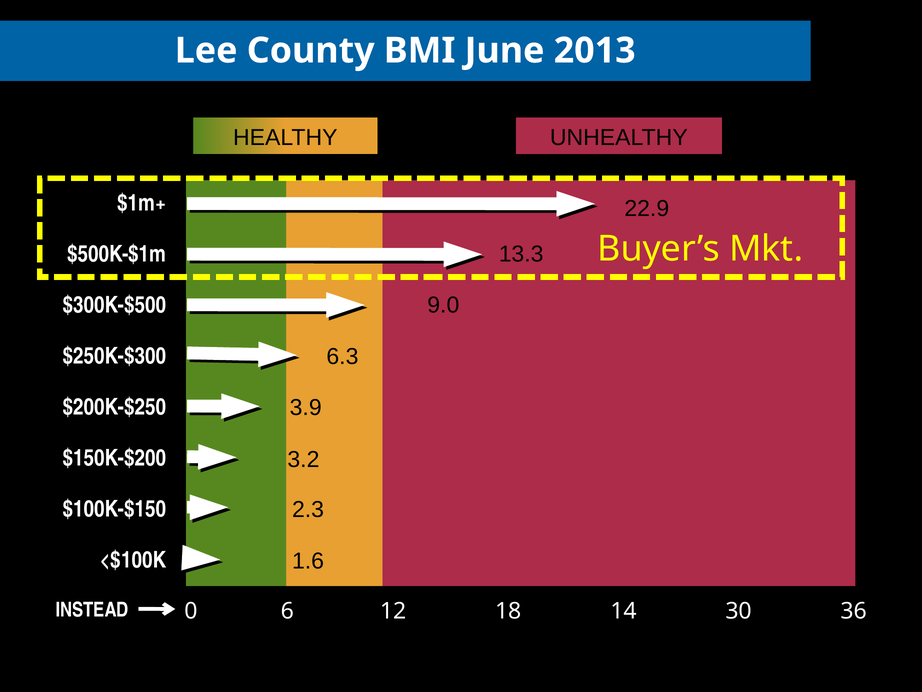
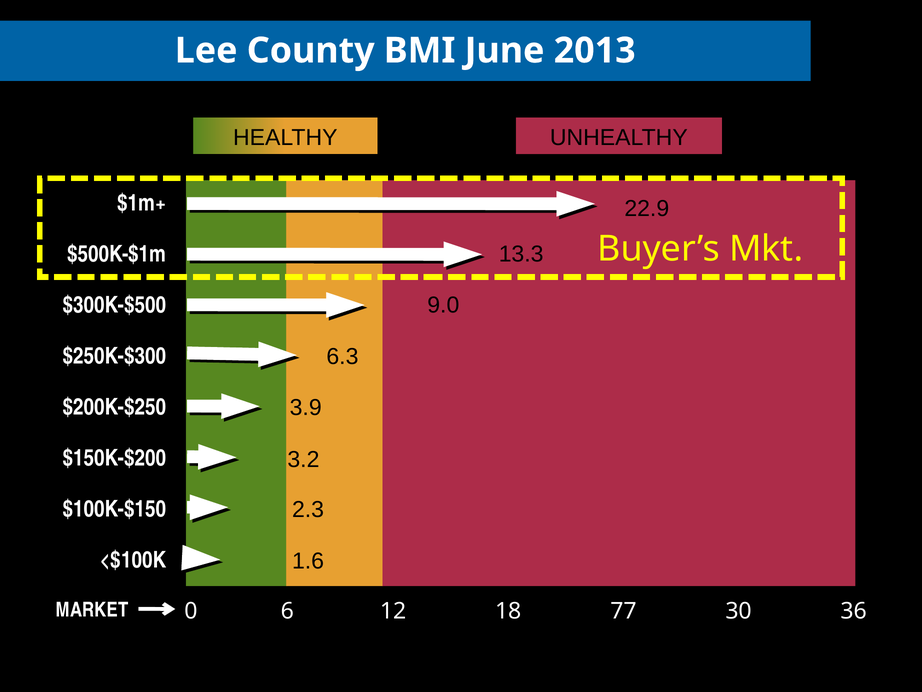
INSTEAD: INSTEAD -> MARKET
14: 14 -> 77
